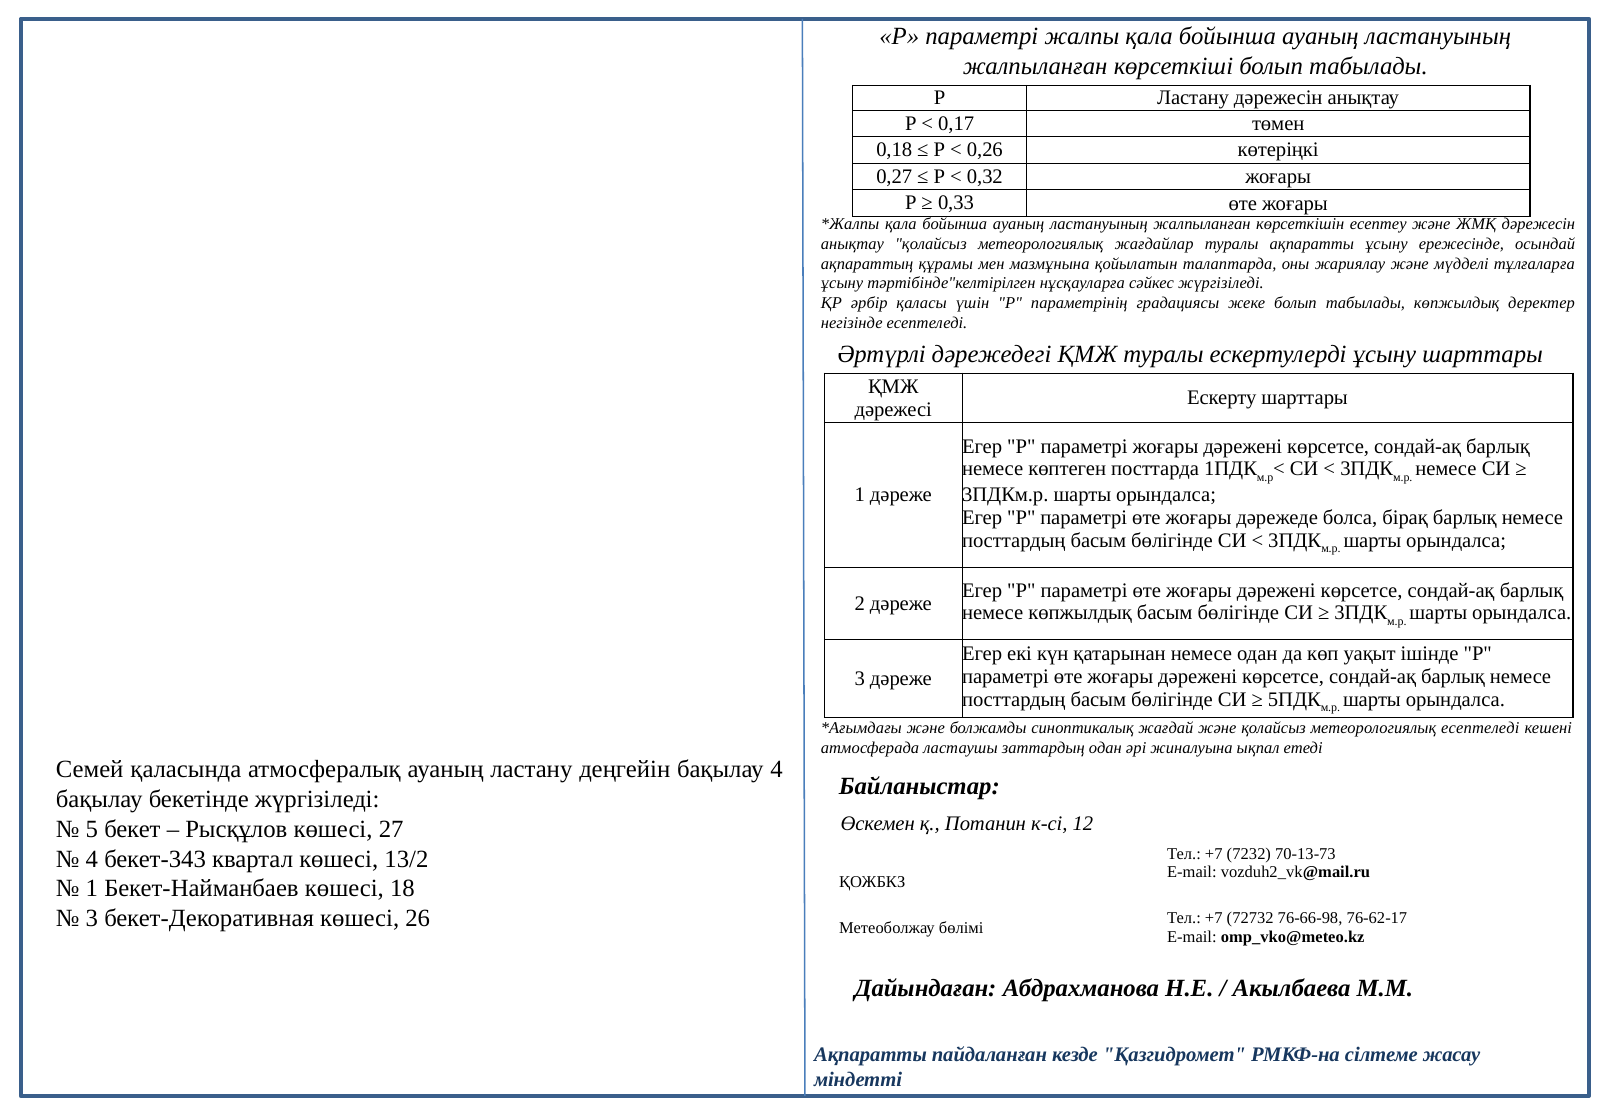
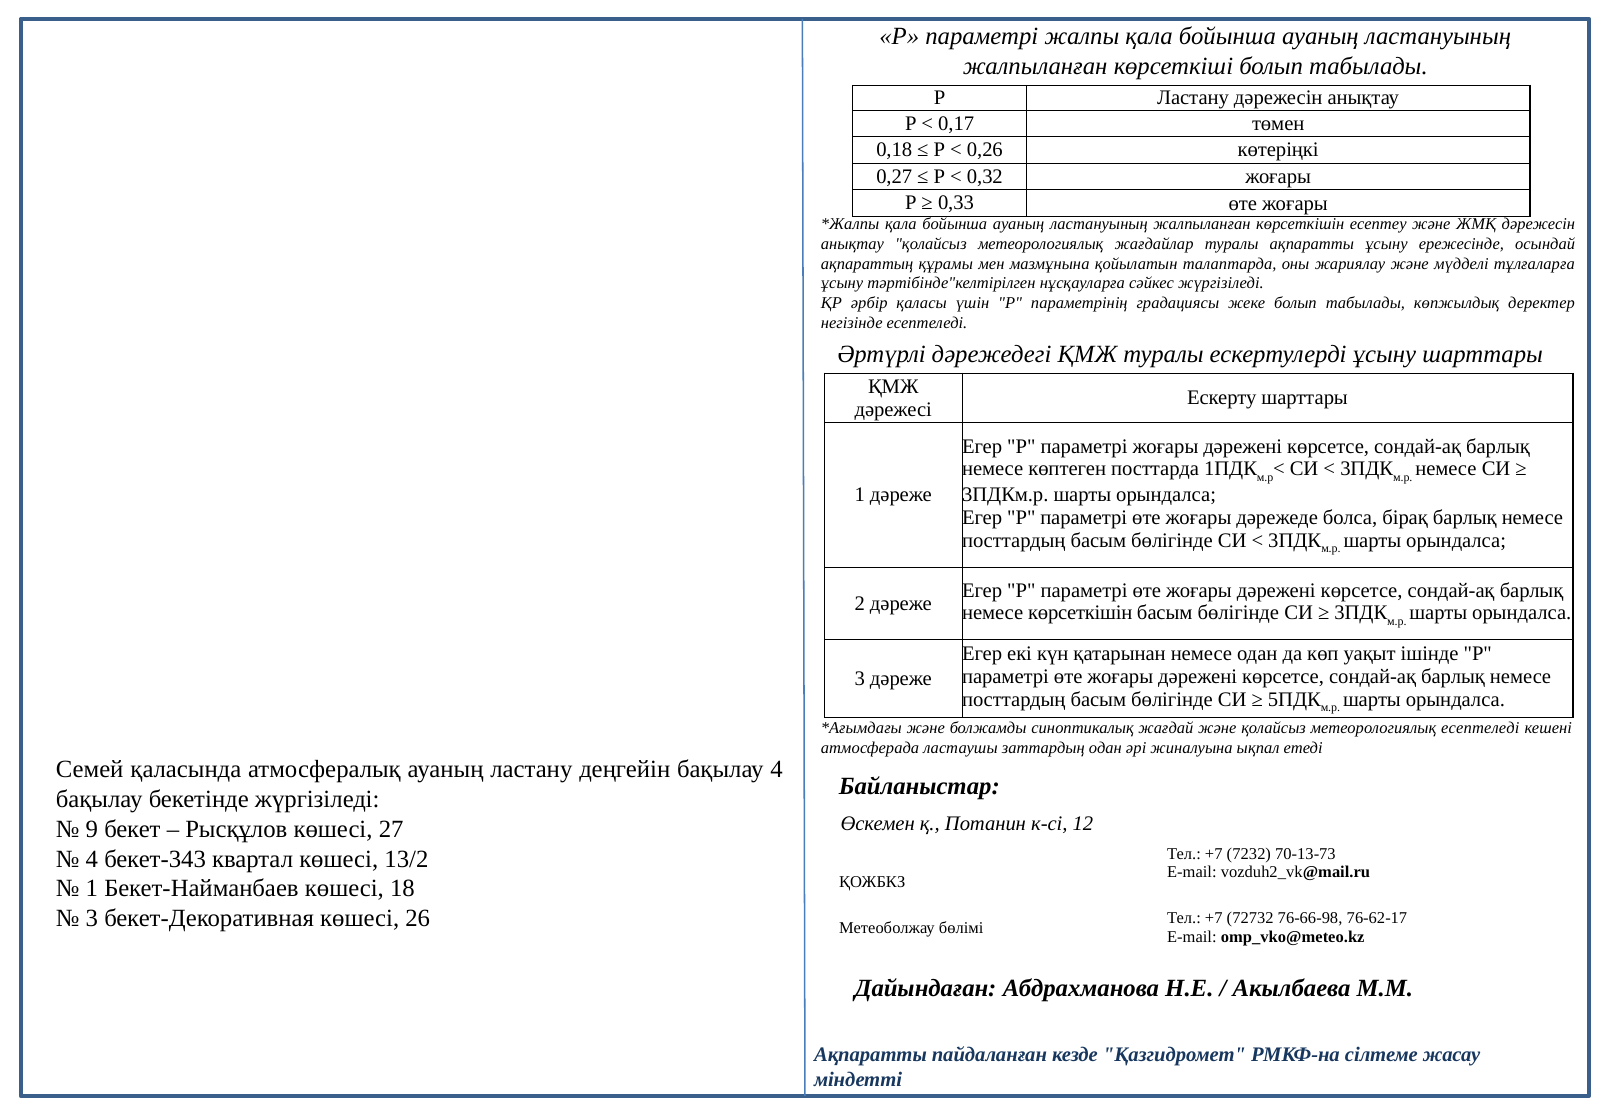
немесе көпжылдық: көпжылдық -> көрсеткішін
5: 5 -> 9
